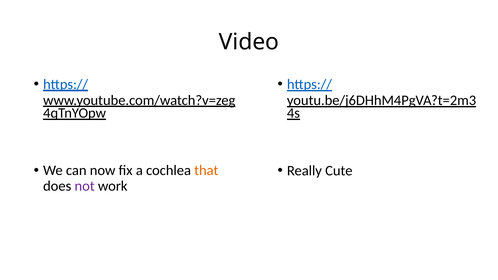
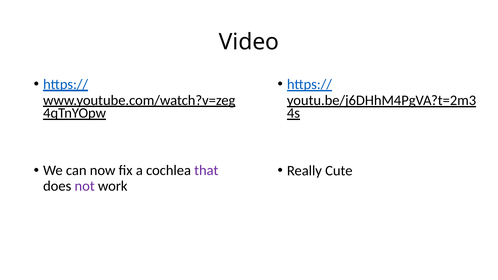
that colour: orange -> purple
